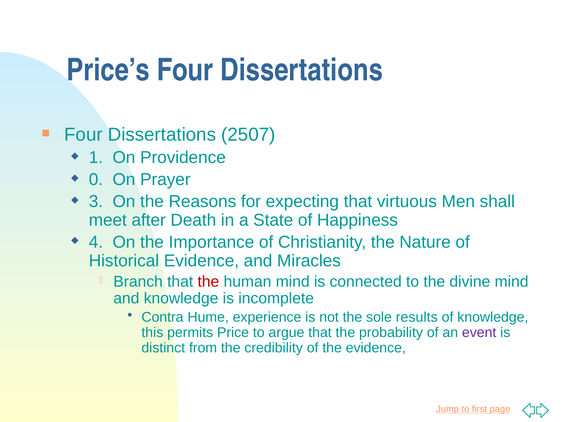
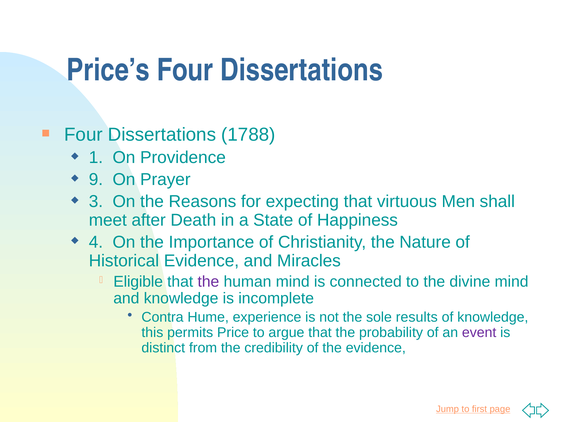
2507: 2507 -> 1788
0: 0 -> 9
Branch: Branch -> Eligible
the at (208, 281) colour: red -> purple
